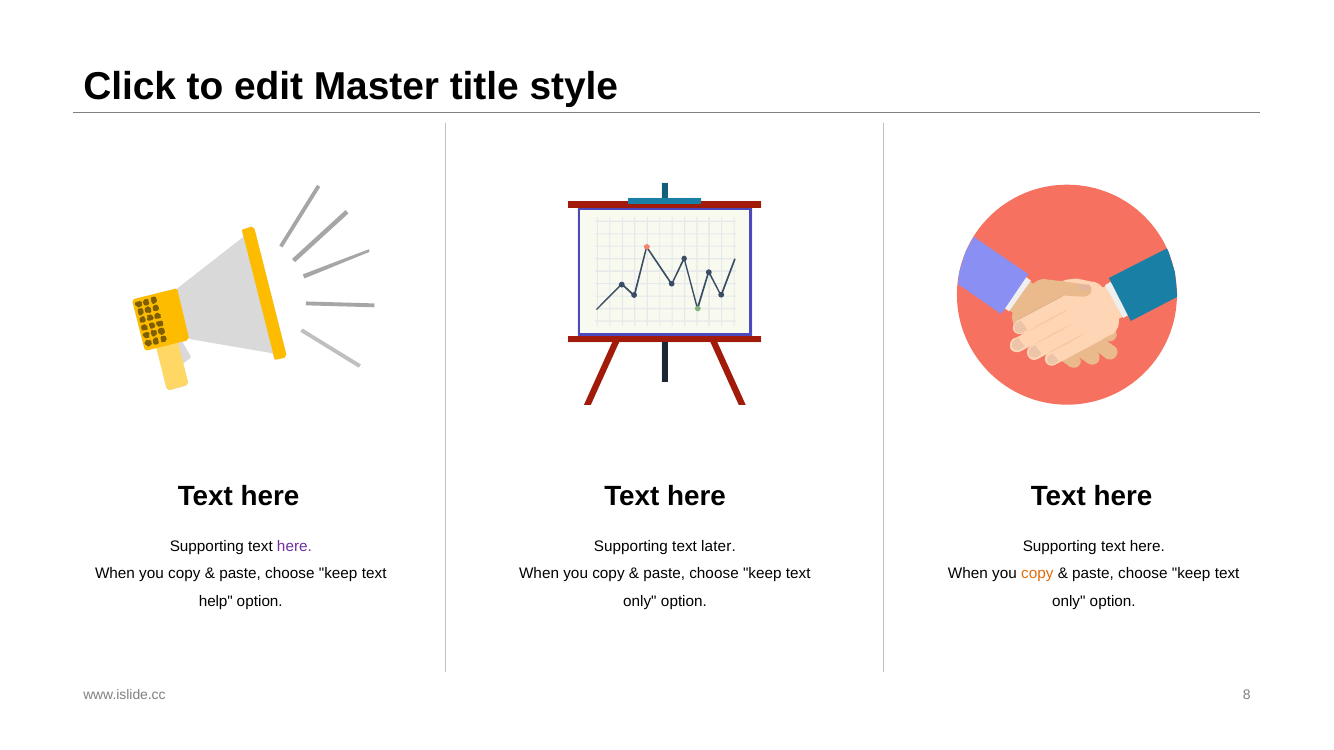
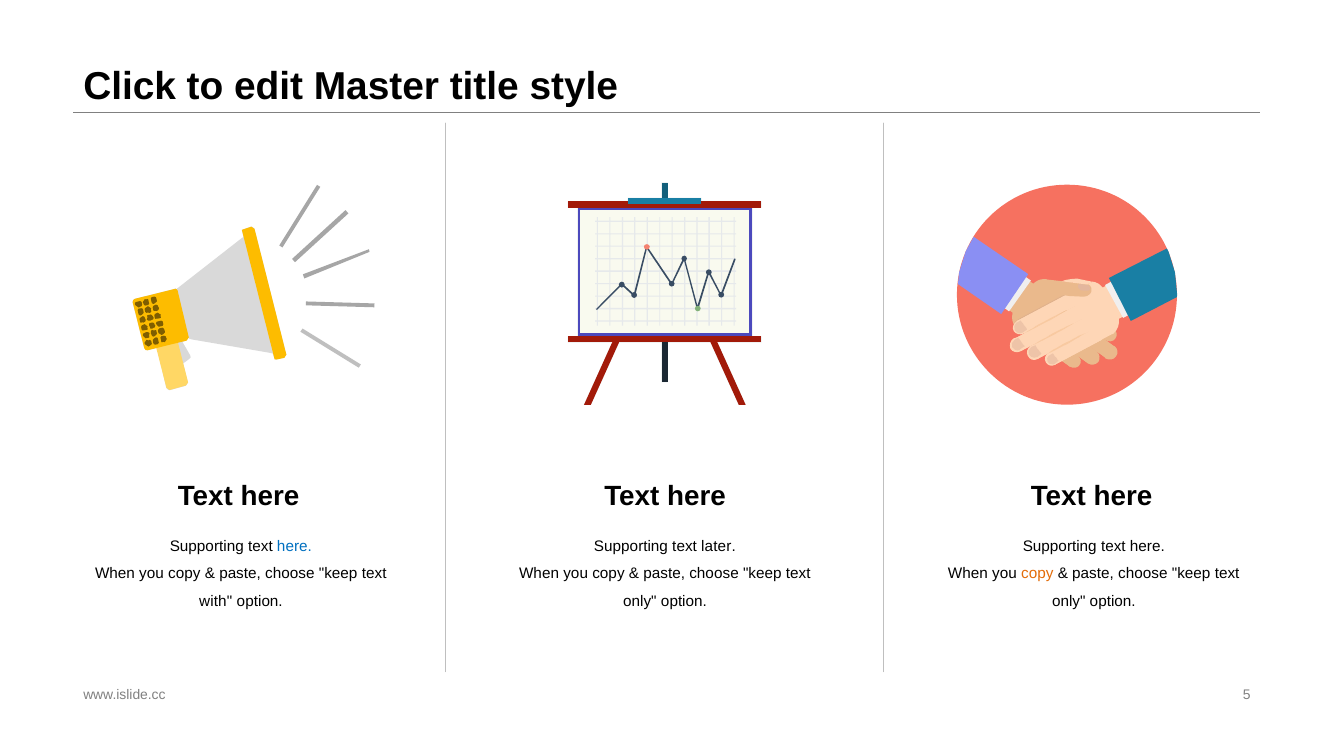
here at (294, 546) colour: purple -> blue
help: help -> with
8: 8 -> 5
